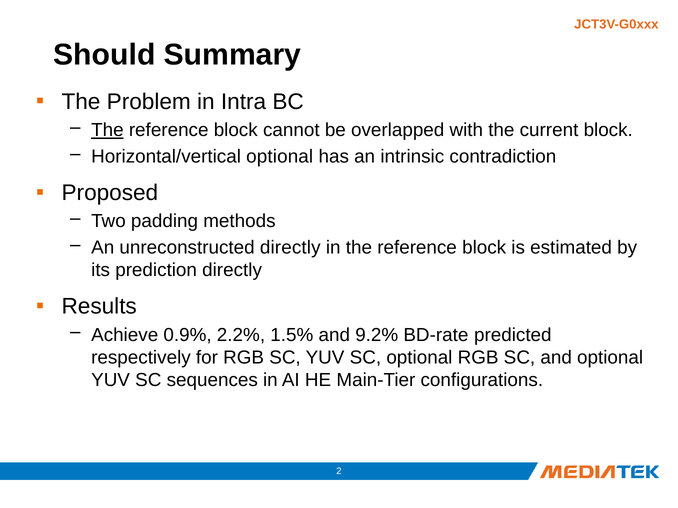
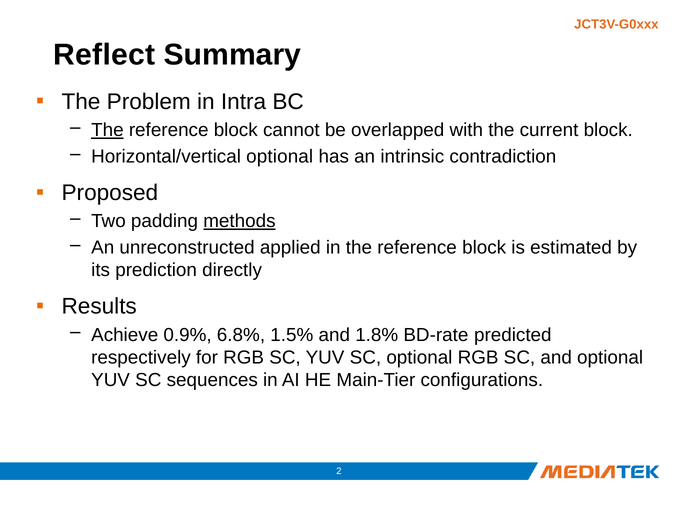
Should: Should -> Reflect
methods underline: none -> present
unreconstructed directly: directly -> applied
2.2%: 2.2% -> 6.8%
9.2%: 9.2% -> 1.8%
